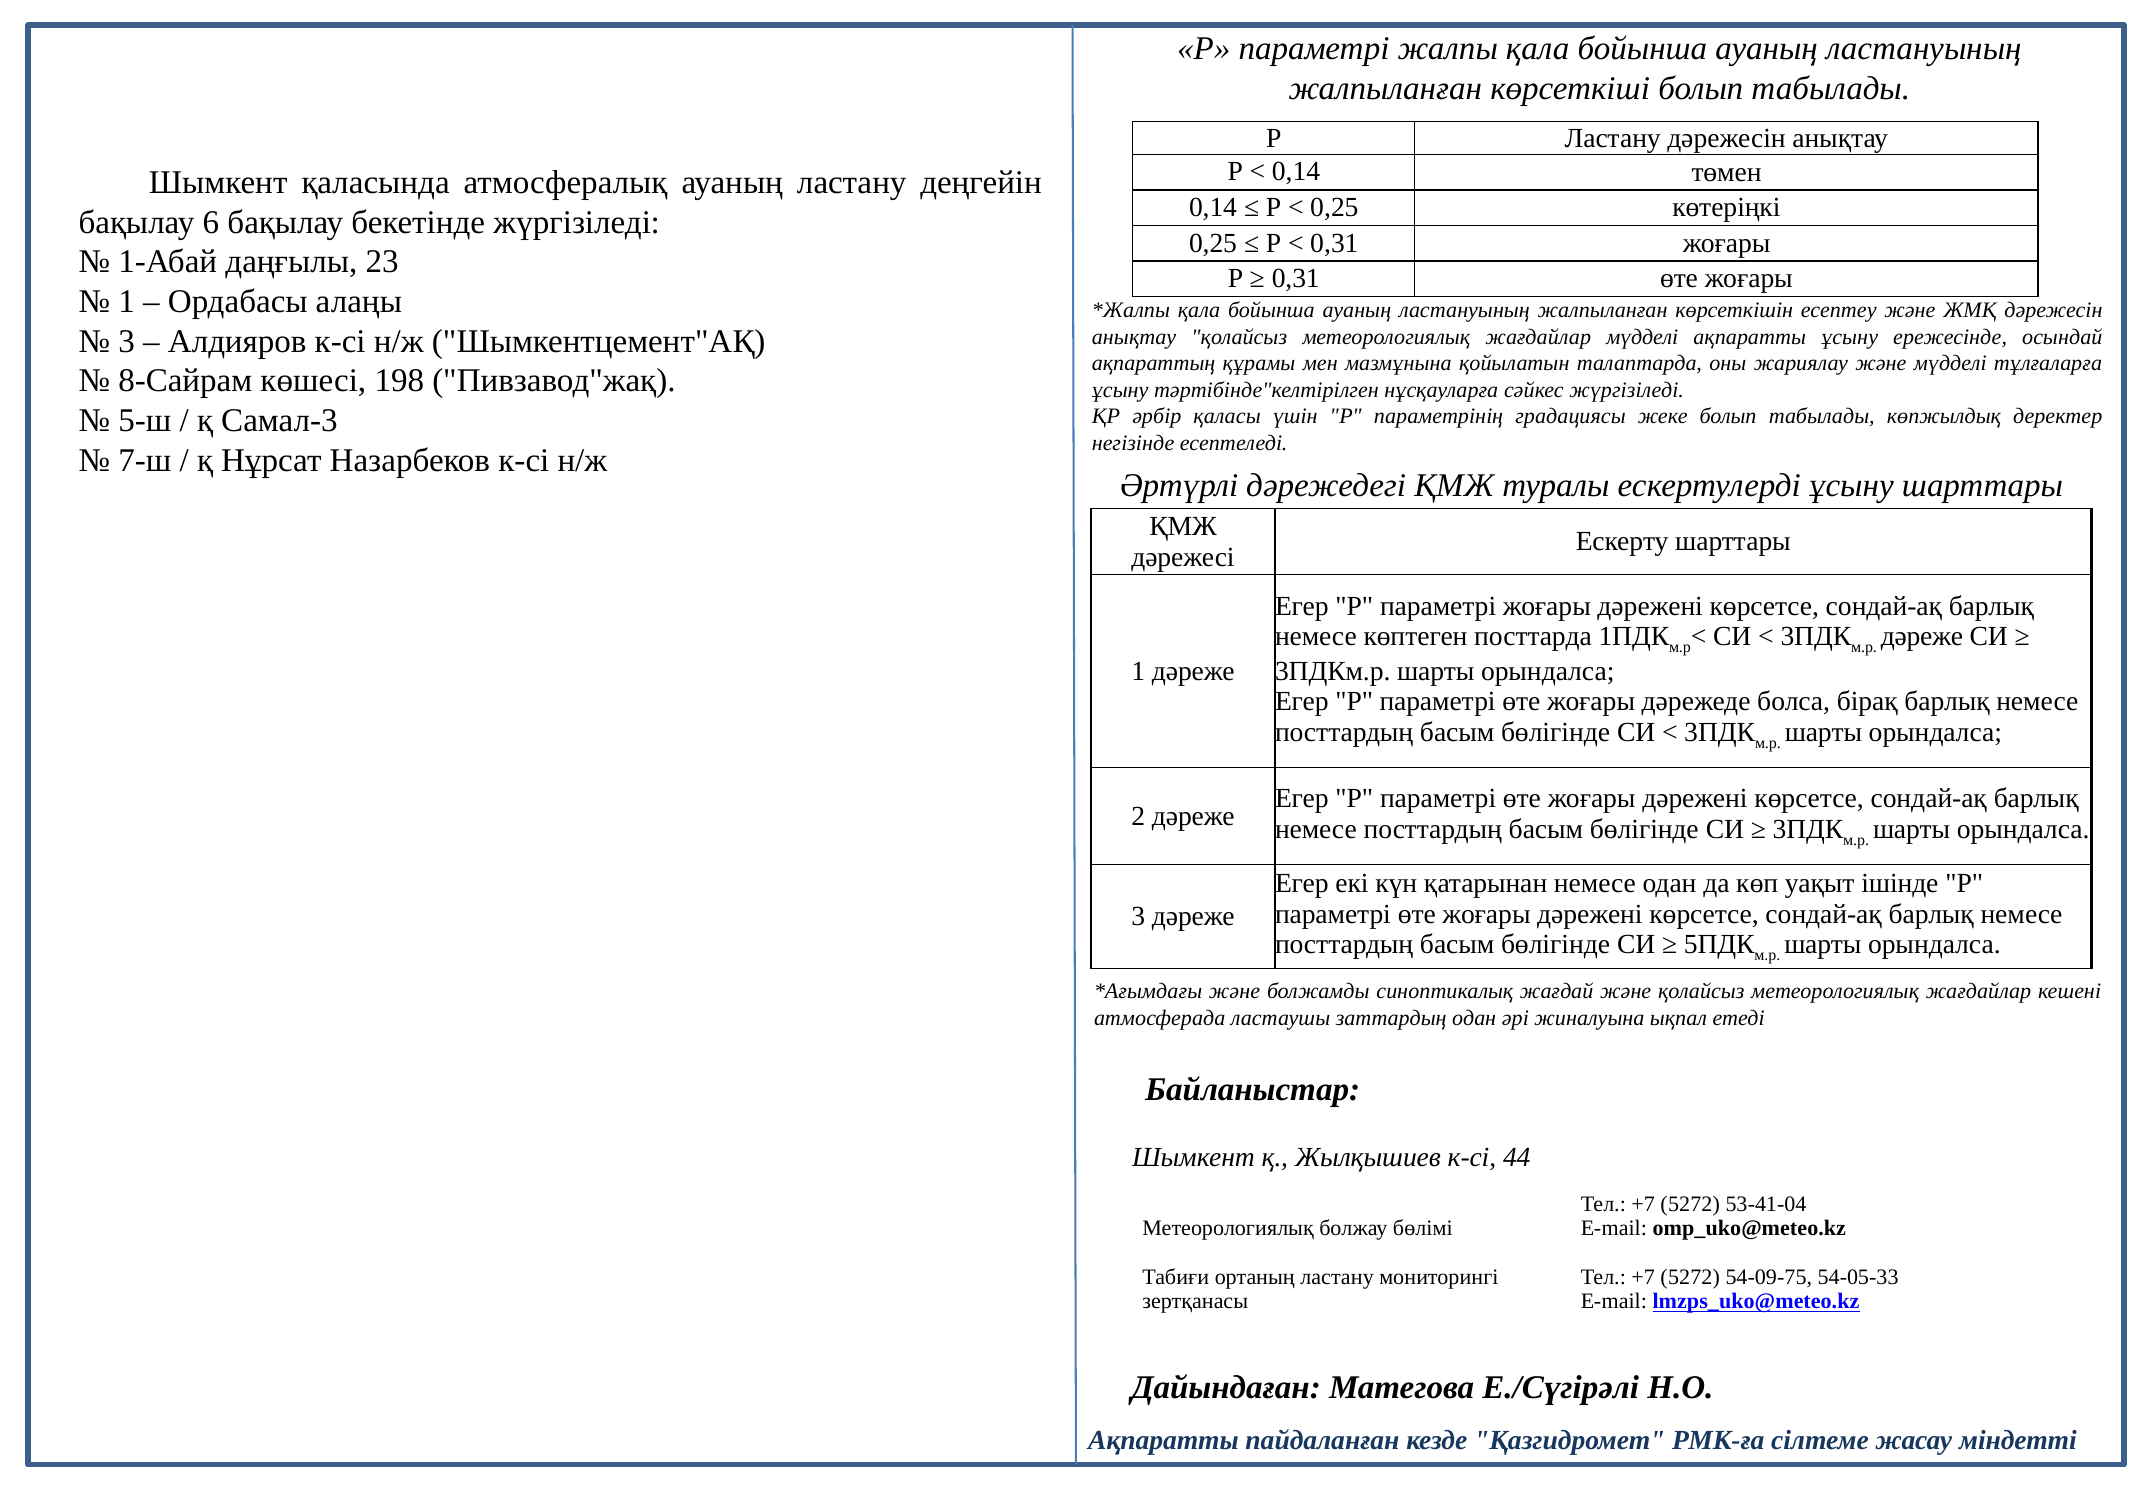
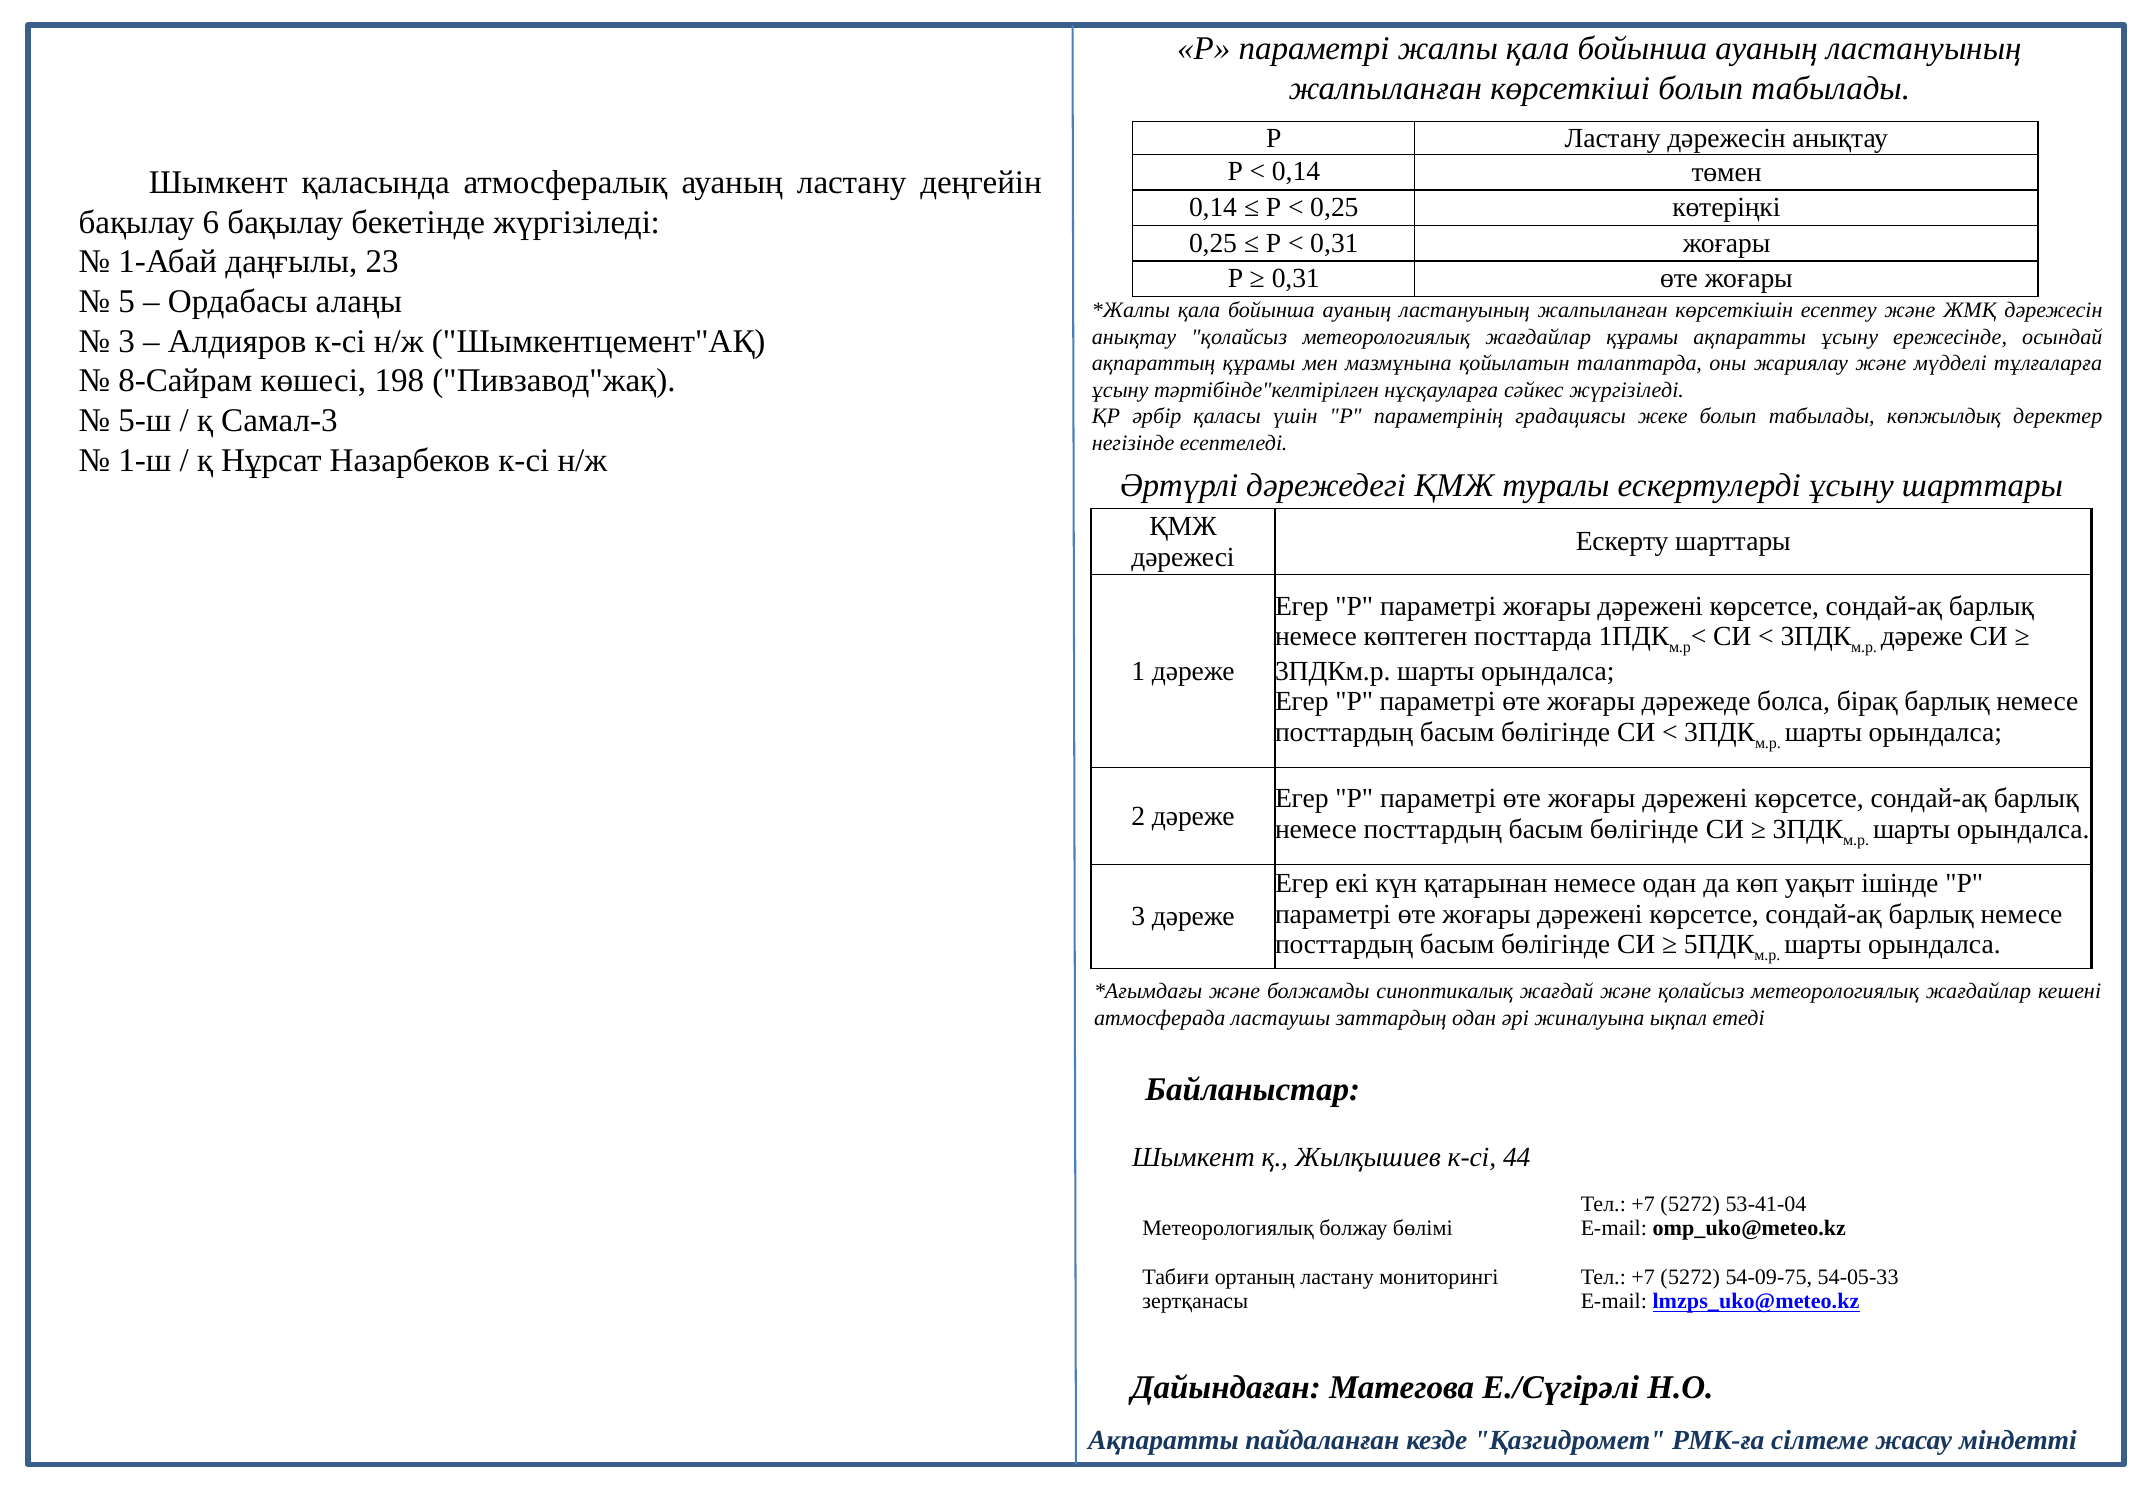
1 at (127, 302): 1 -> 5
жағдайлар мүдделі: мүдделі -> құрамы
7-ш: 7-ш -> 1-ш
